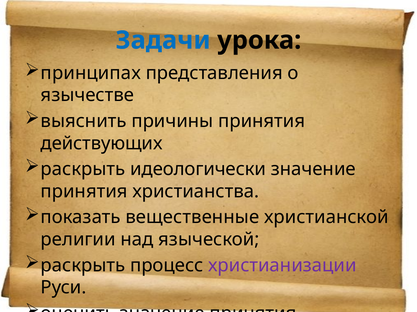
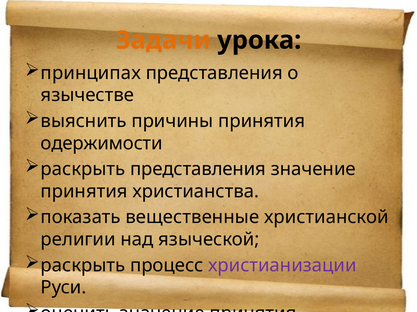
Задачи colour: blue -> orange
действующих: действующих -> одержимости
раскрыть идеологически: идеологически -> представления
